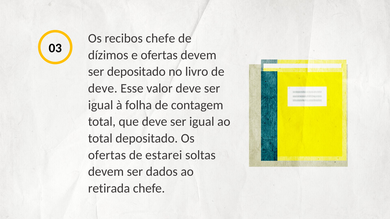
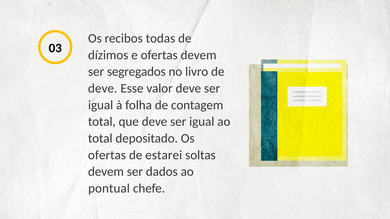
recibos chefe: chefe -> todas
ser depositado: depositado -> segregados
retirada: retirada -> pontual
